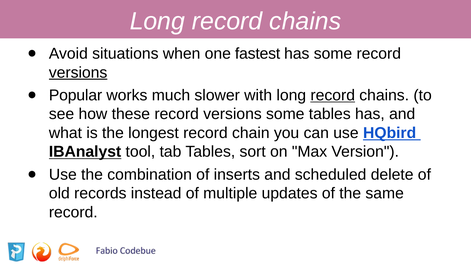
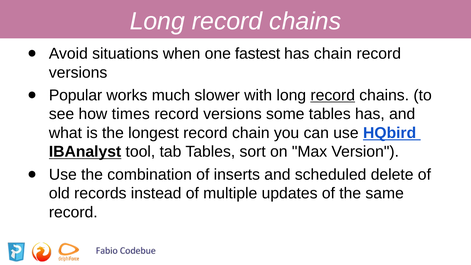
has some: some -> chain
versions at (78, 72) underline: present -> none
these: these -> times
